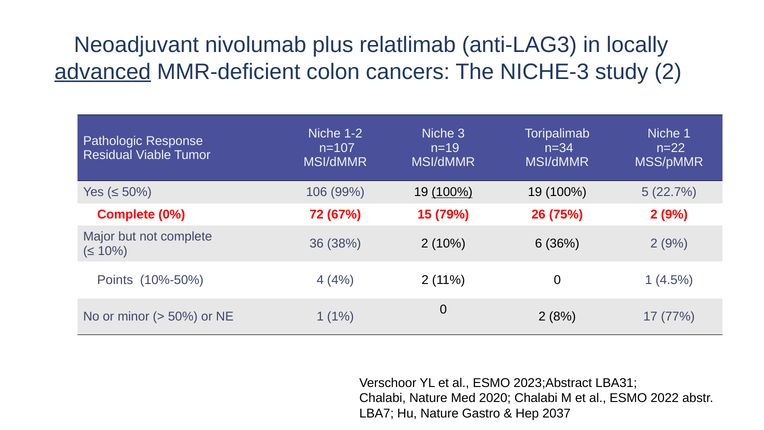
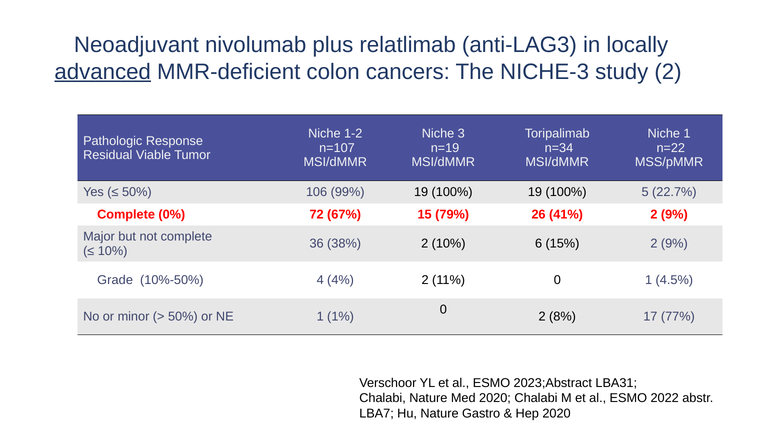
100% at (452, 192) underline: present -> none
75%: 75% -> 41%
36%: 36% -> 15%
Points: Points -> Grade
Hep 2037: 2037 -> 2020
